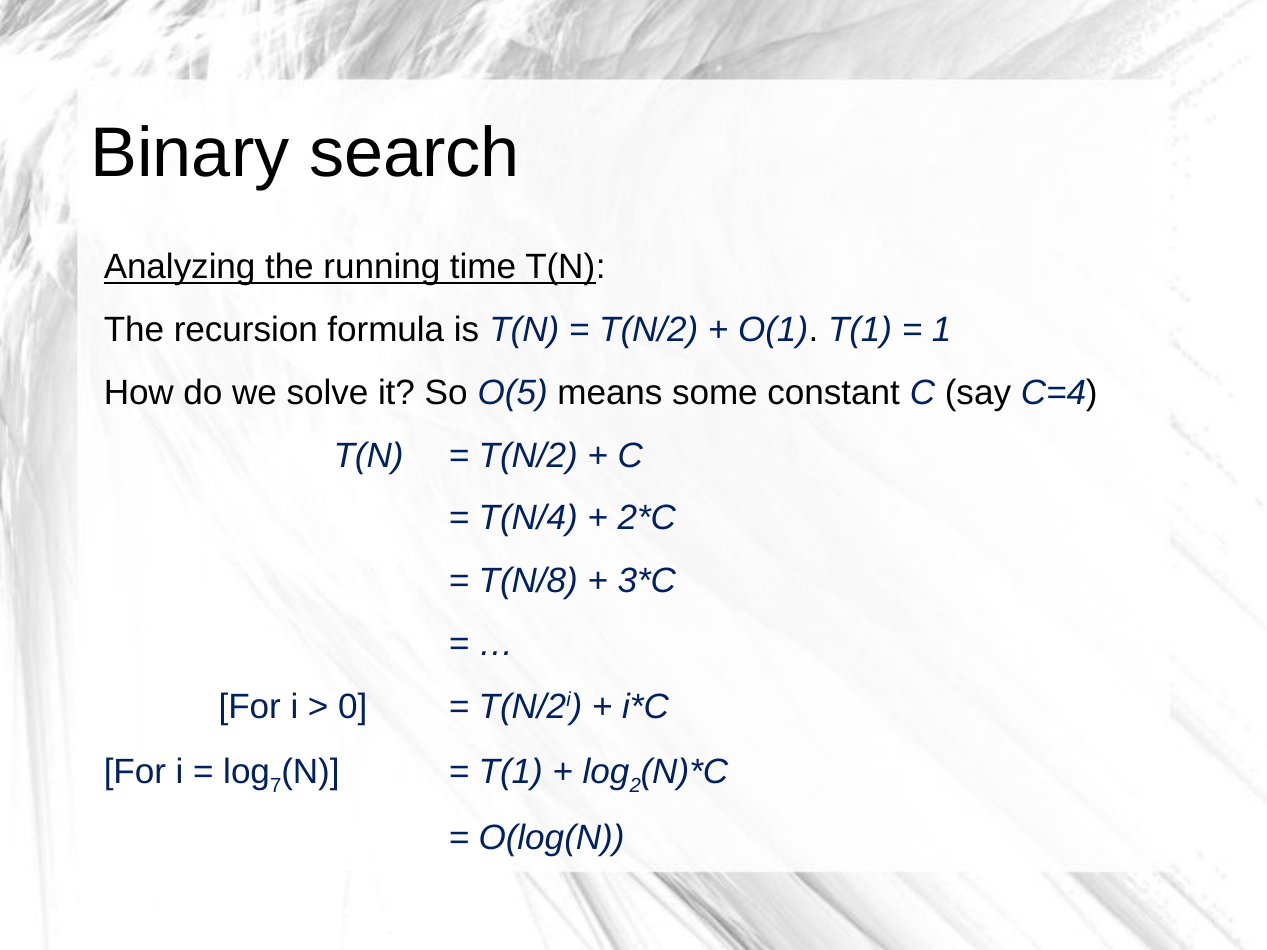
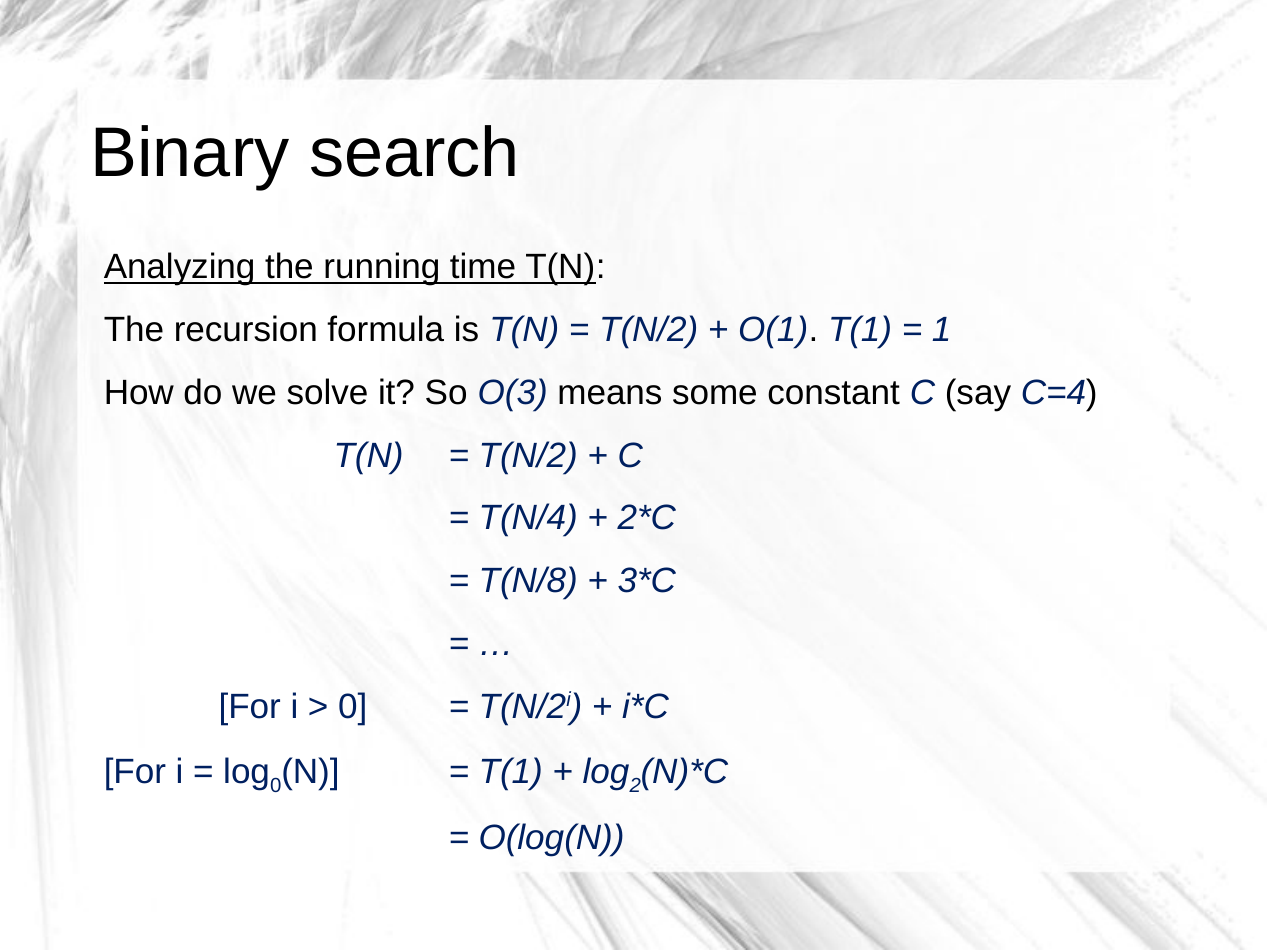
O(5: O(5 -> O(3
7 at (276, 786): 7 -> 0
